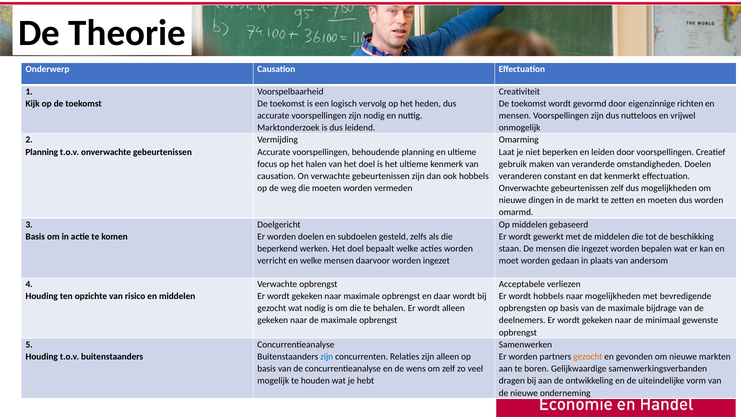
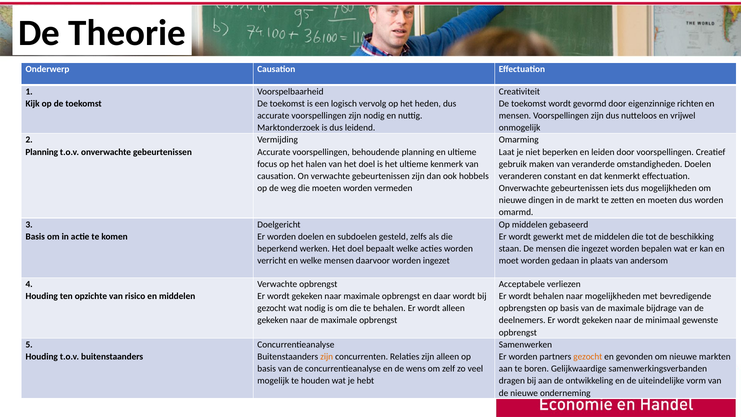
gebeurtenissen zelf: zelf -> iets
wordt hobbels: hobbels -> behalen
zijn at (327, 357) colour: blue -> orange
